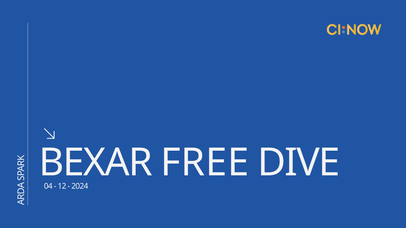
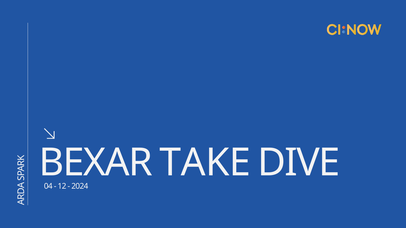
FREE: FREE -> TAKE
